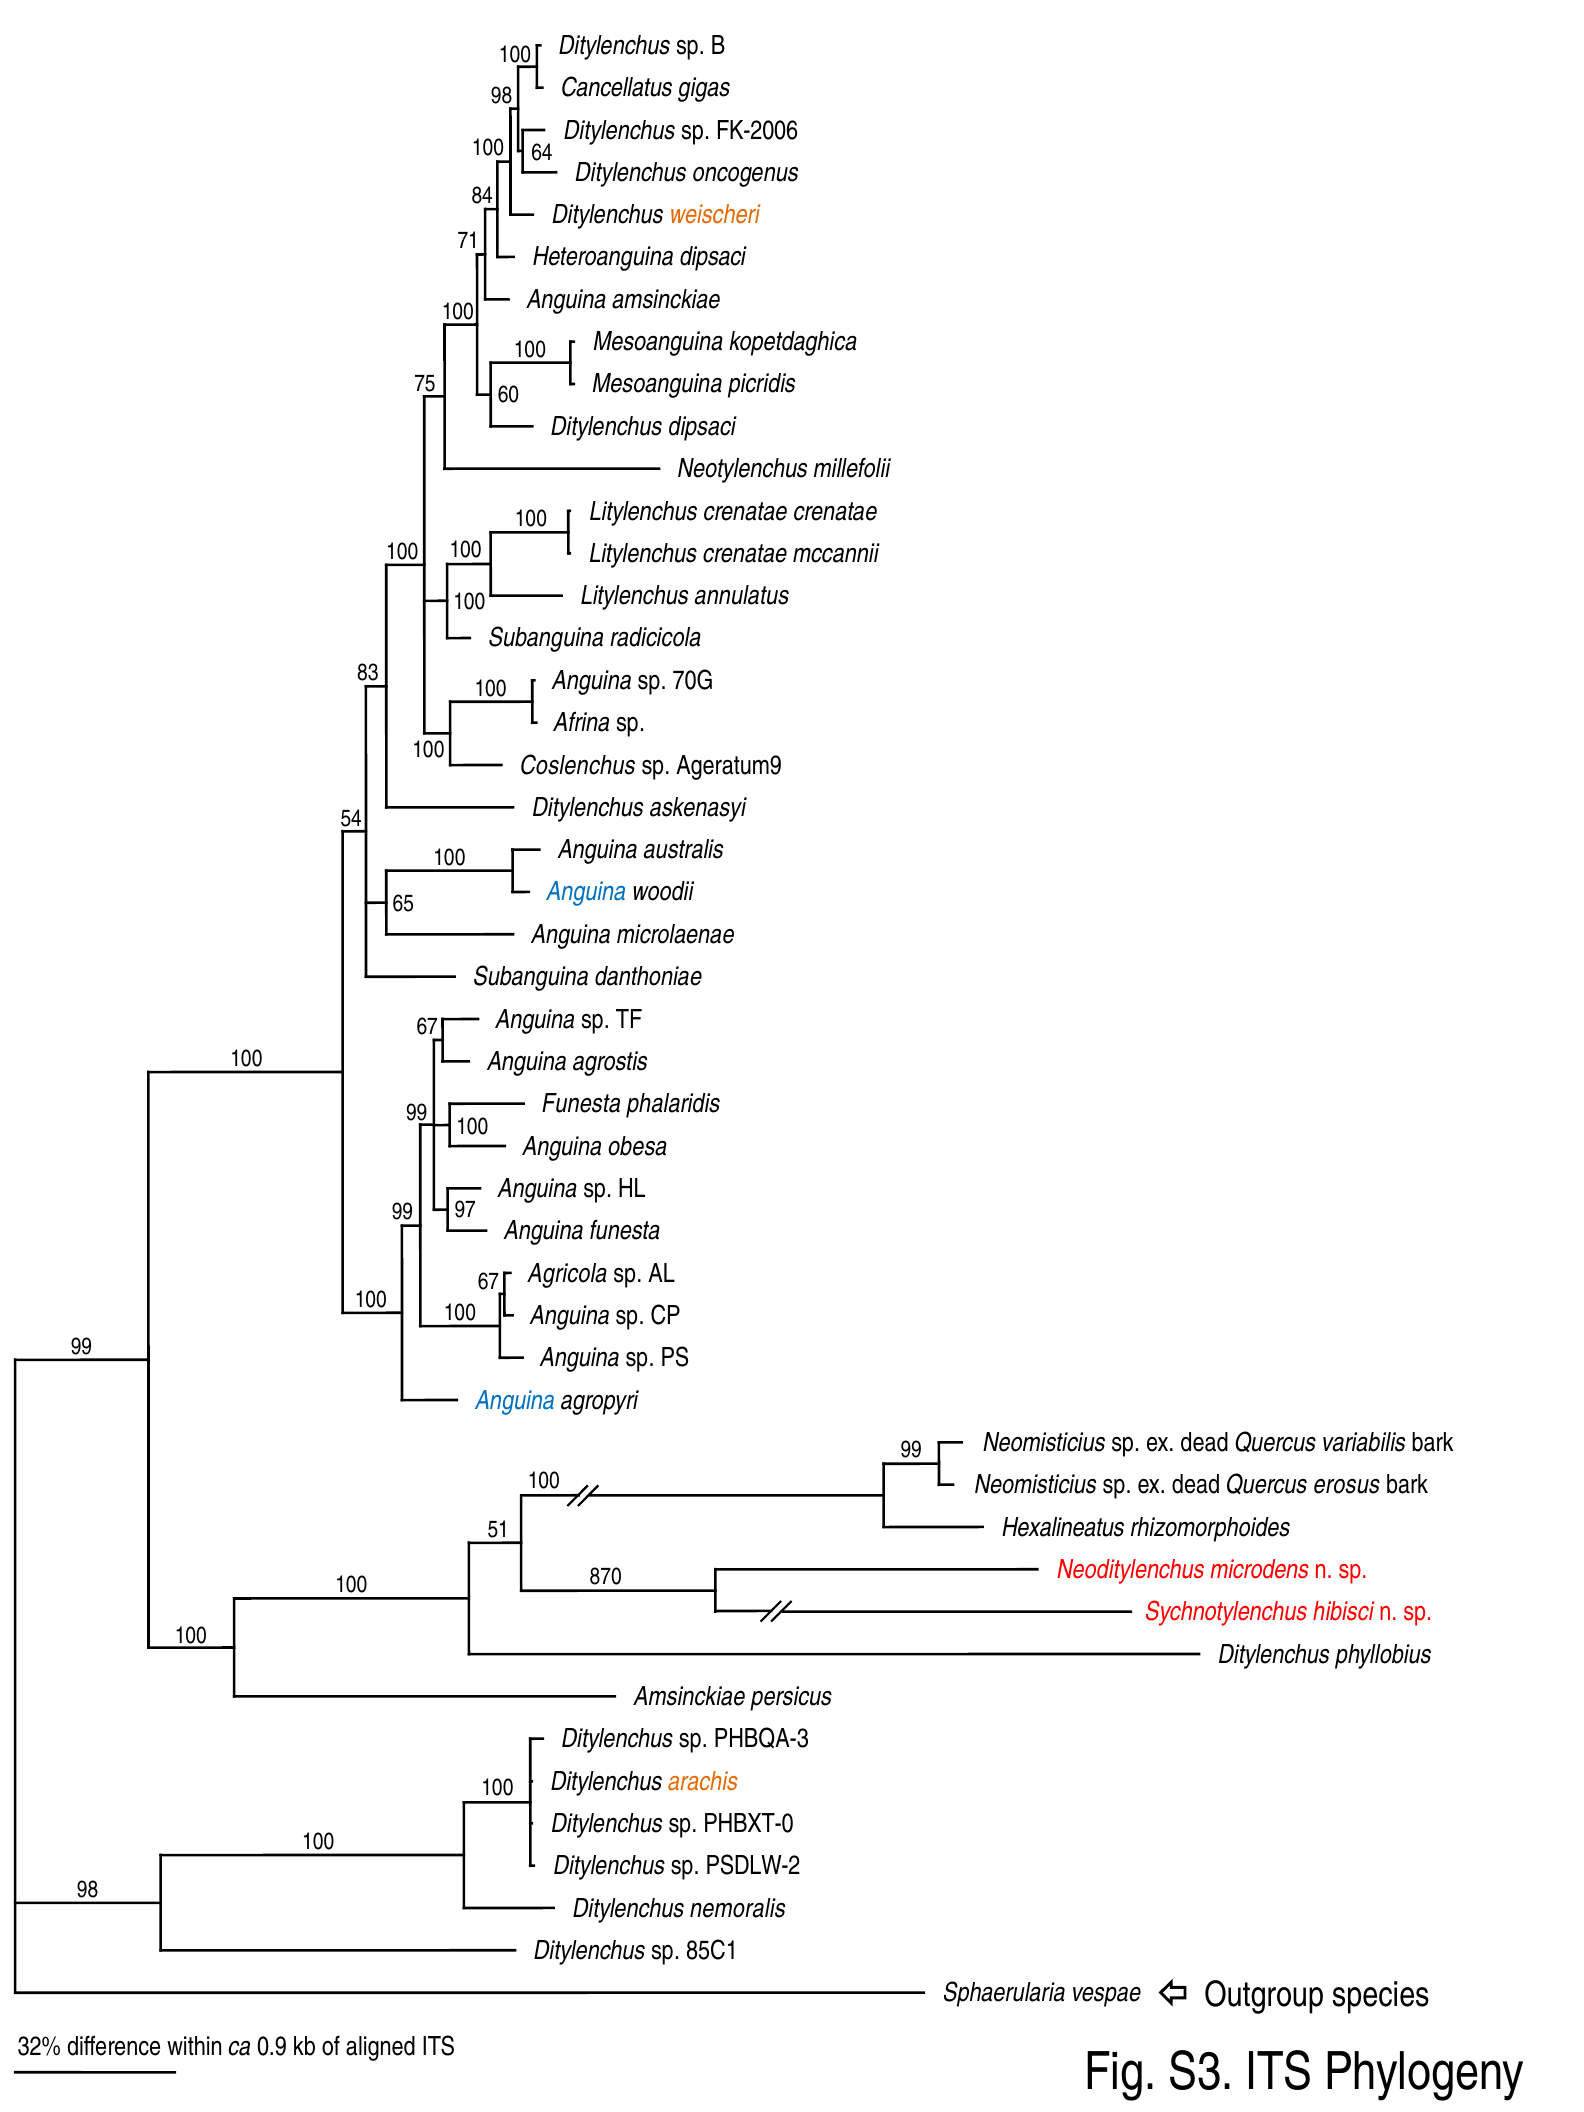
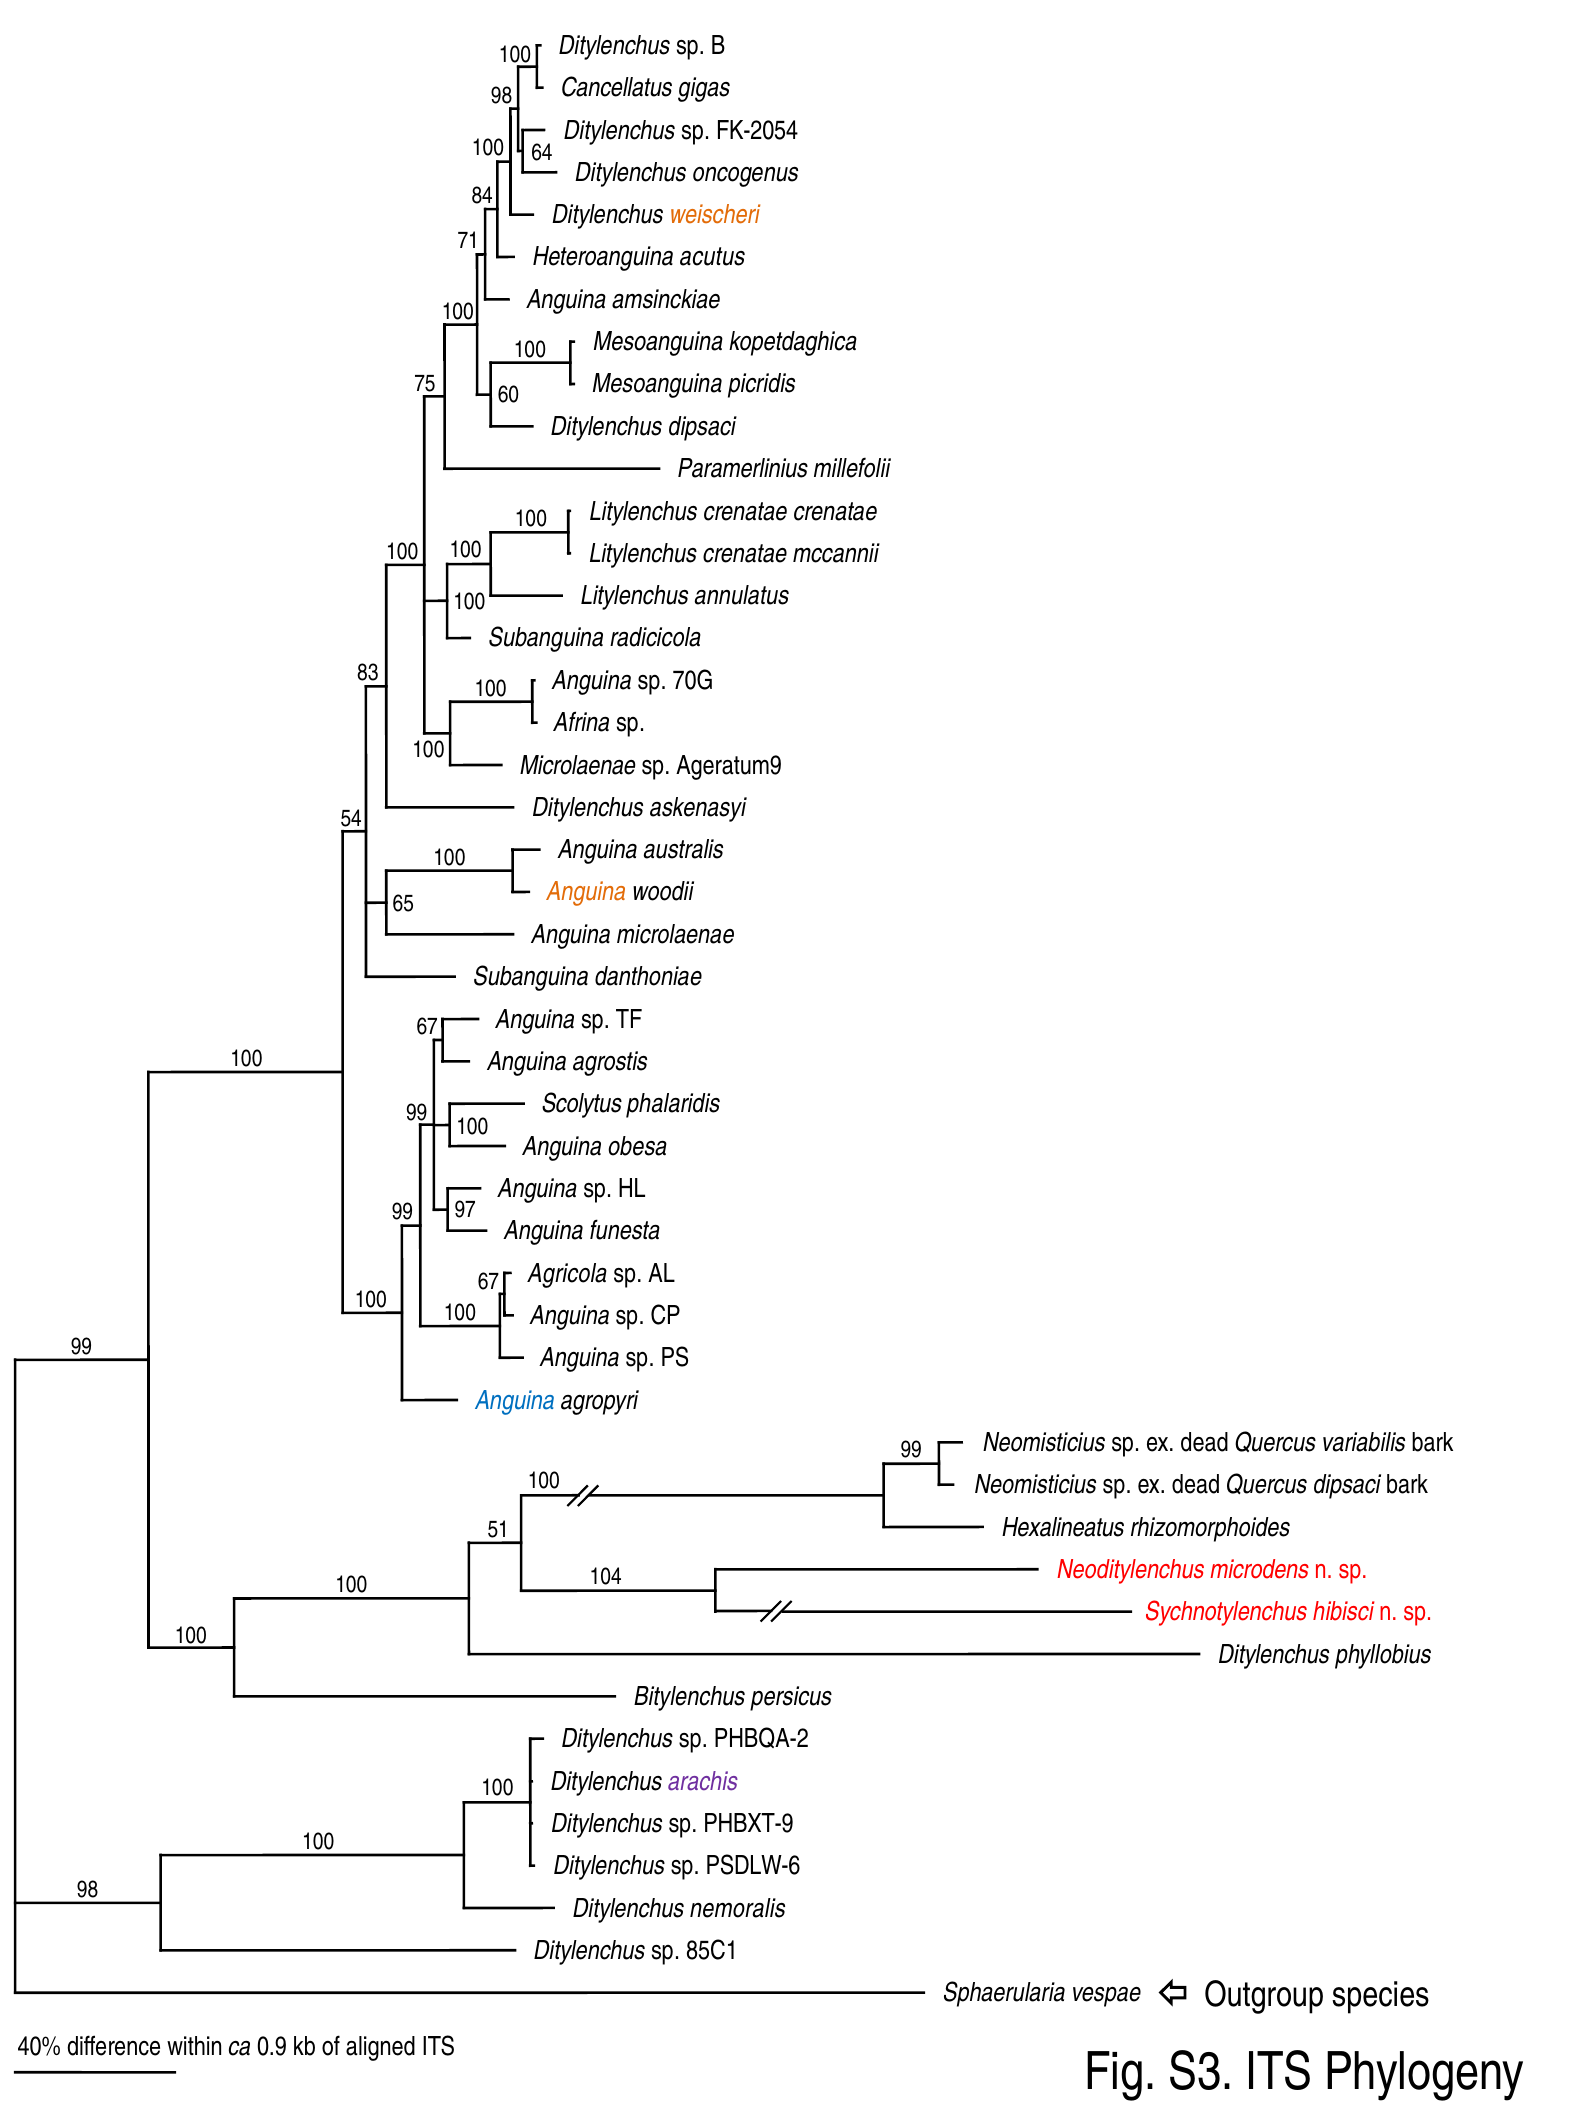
FK-2006: FK-2006 -> FK-2054
Heteroanguina dipsaci: dipsaci -> acutus
Neotylenchus: Neotylenchus -> Paramerlinius
Coslenchus at (578, 766): Coslenchus -> Microlaenae
Anguina at (587, 892) colour: blue -> orange
Funesta at (582, 1104): Funesta -> Scolytus
Quercus erosus: erosus -> dipsaci
870: 870 -> 104
Amsinckiae at (690, 1697): Amsinckiae -> Bitylenchus
PHBQA-3: PHBQA-3 -> PHBQA-2
arachis colour: orange -> purple
PHBXT-0: PHBXT-0 -> PHBXT-9
PSDLW-2: PSDLW-2 -> PSDLW-6
32%: 32% -> 40%
